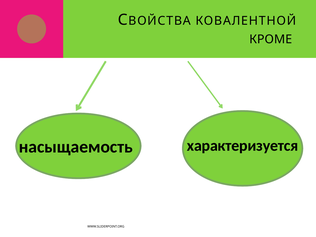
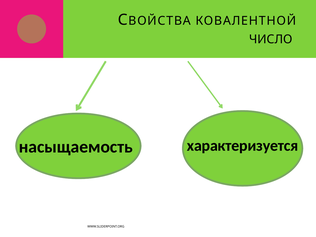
КРОМЕ: КРОМЕ -> ЧИСЛО
